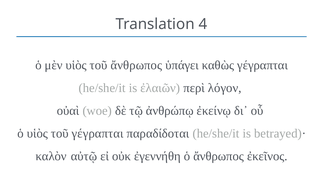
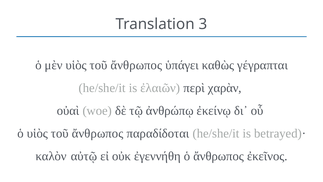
4: 4 -> 3
λόγον: λόγον -> χαρὰν
ὁ υἱὸς τοῦ γέγραπται: γέγραπται -> ἄνθρωπος
